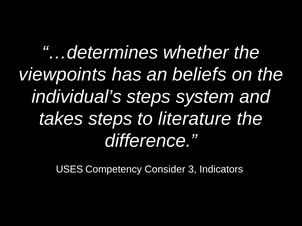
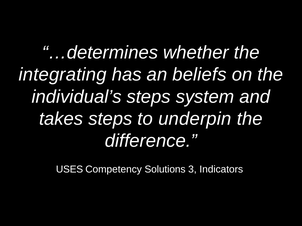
viewpoints: viewpoints -> integrating
literature: literature -> underpin
Consider: Consider -> Solutions
